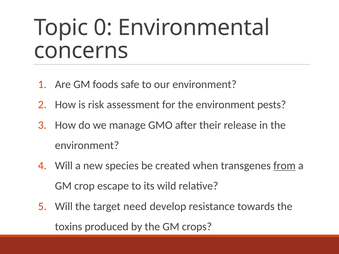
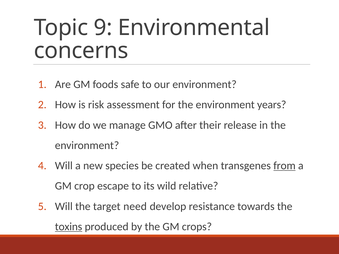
0: 0 -> 9
pests: pests -> years
toxins underline: none -> present
